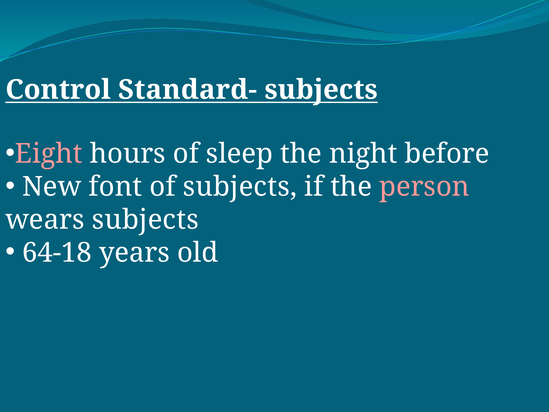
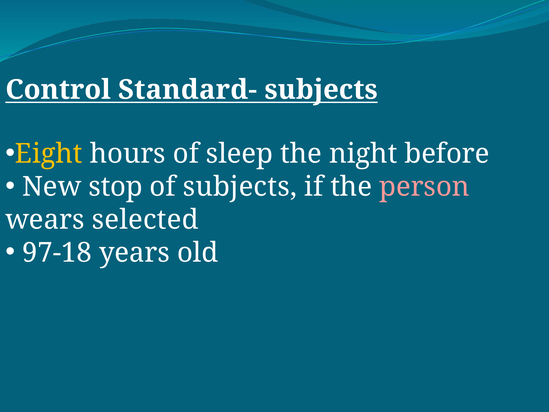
Eight colour: pink -> yellow
font: font -> stop
wears subjects: subjects -> selected
64-18: 64-18 -> 97-18
